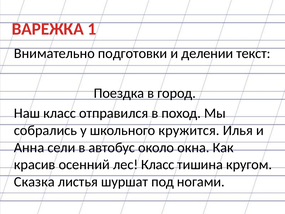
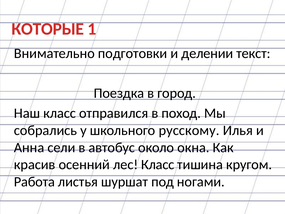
ВАРЕЖКА: ВАРЕЖКА -> КОТОРЫЕ
кружится: кружится -> русскому
Сказка: Сказка -> Работа
